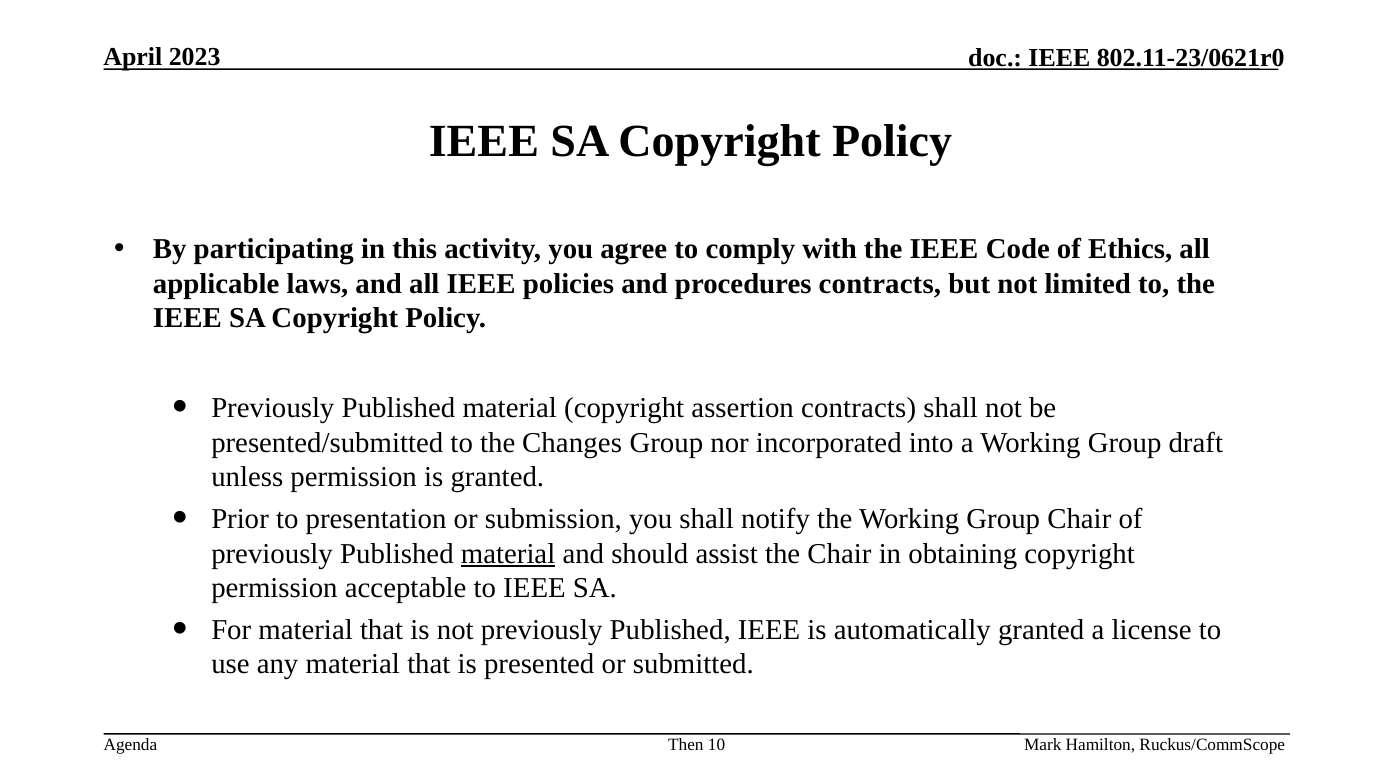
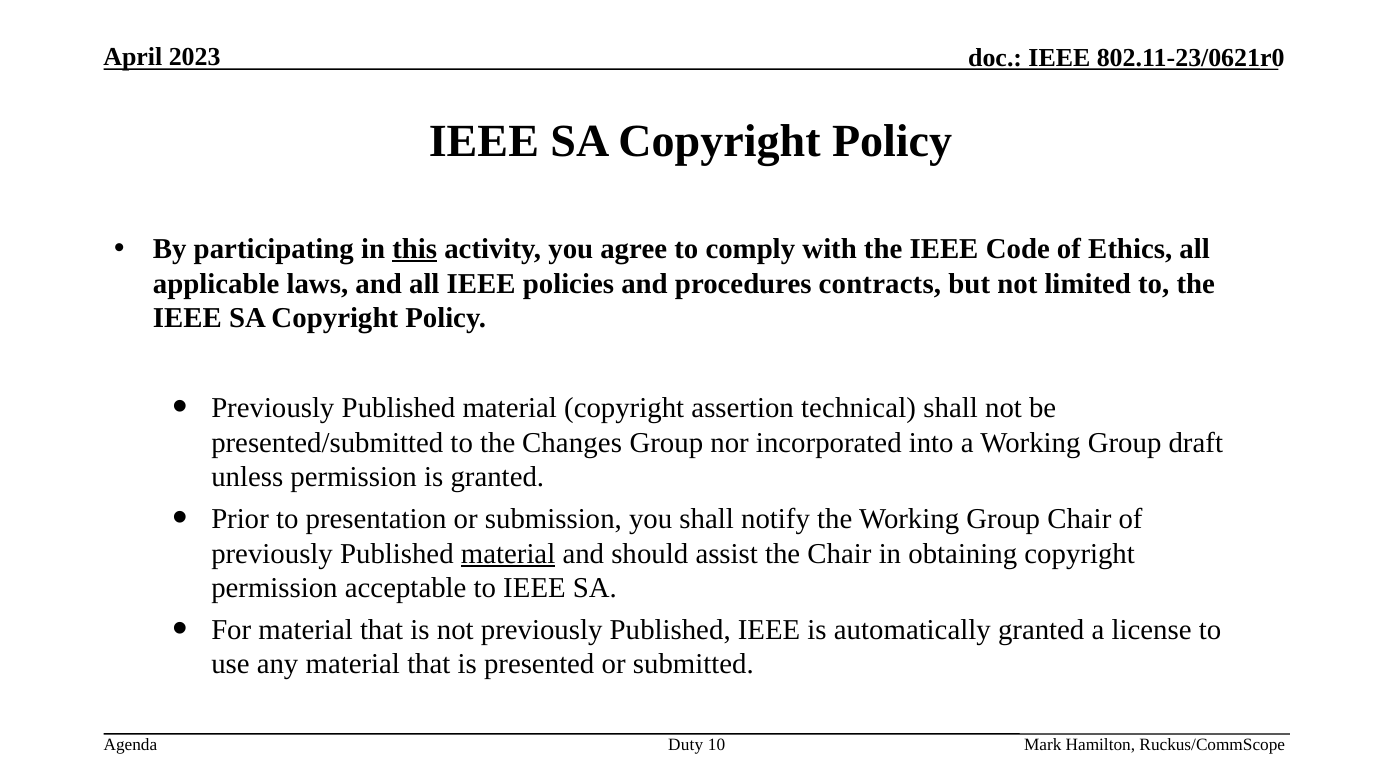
this underline: none -> present
assertion contracts: contracts -> technical
Then: Then -> Duty
